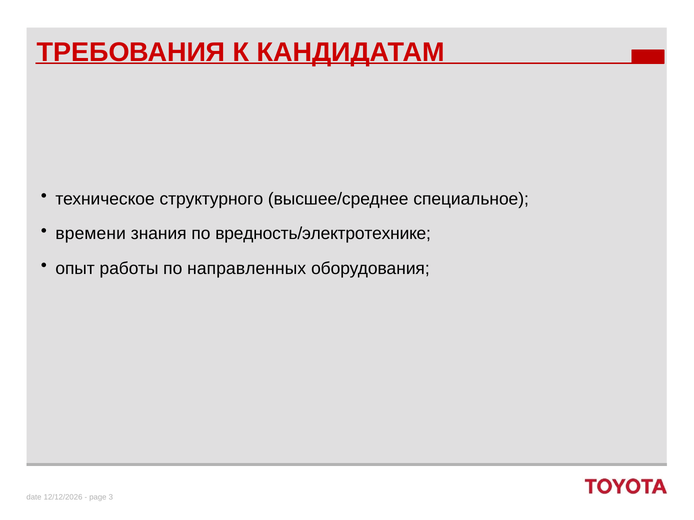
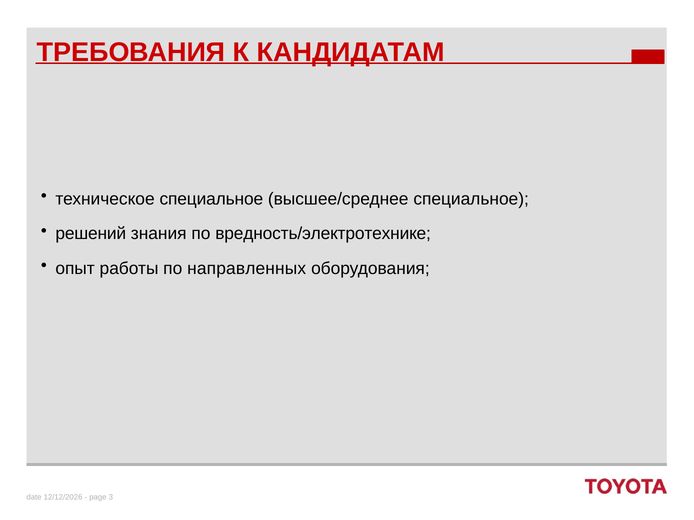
техническое структурного: структурного -> специальное
времени: времени -> решений
